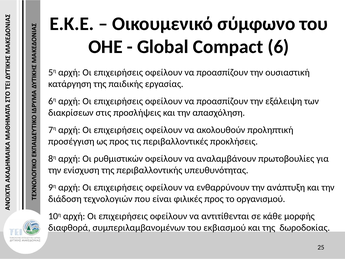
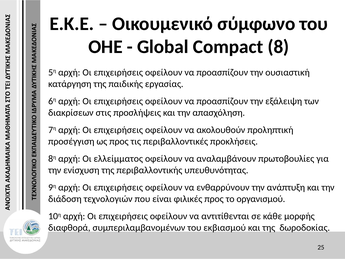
6: 6 -> 8
ρυθμιστικών: ρυθμιστικών -> ελλείμματος
